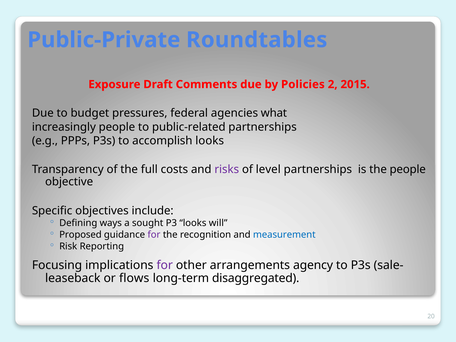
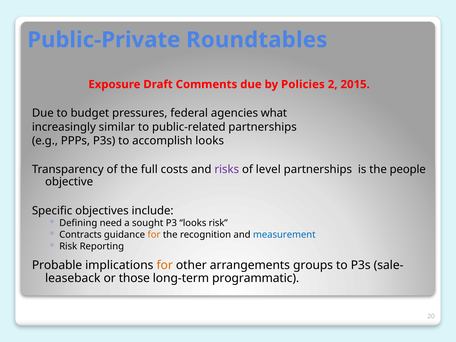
increasingly people: people -> similar
ways: ways -> need
looks will: will -> risk
Proposed: Proposed -> Contracts
for at (154, 235) colour: purple -> orange
Focusing: Focusing -> Probable
for at (165, 265) colour: purple -> orange
agency: agency -> groups
flows: flows -> those
disaggregated: disaggregated -> programmatic
